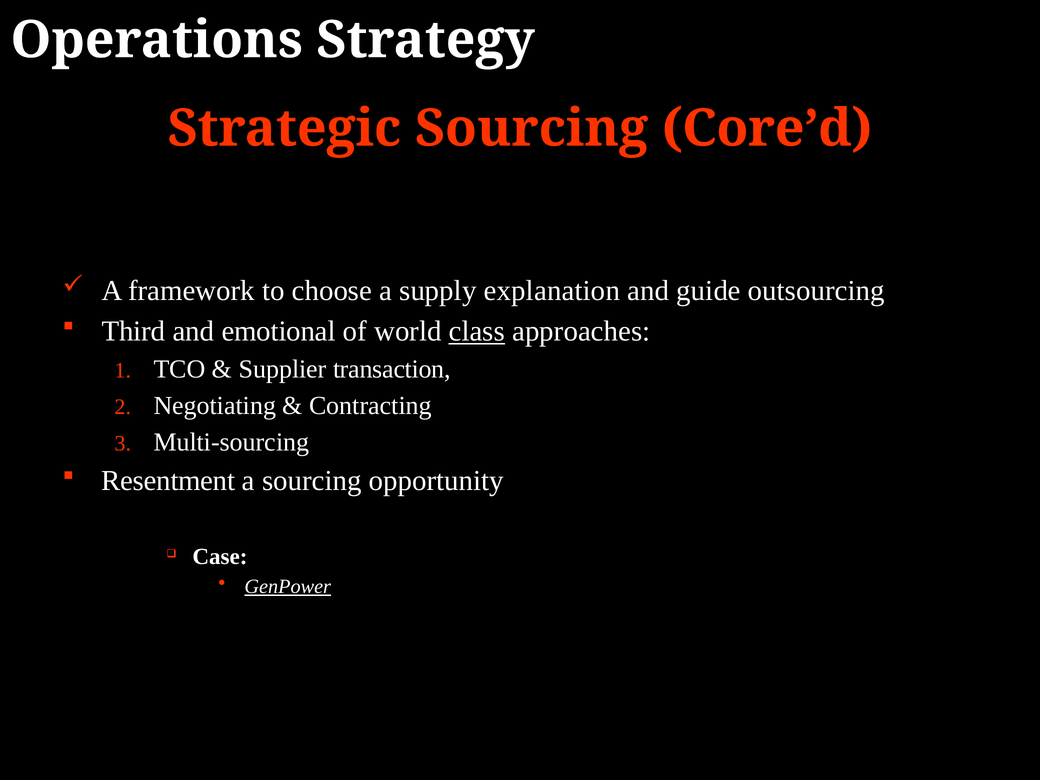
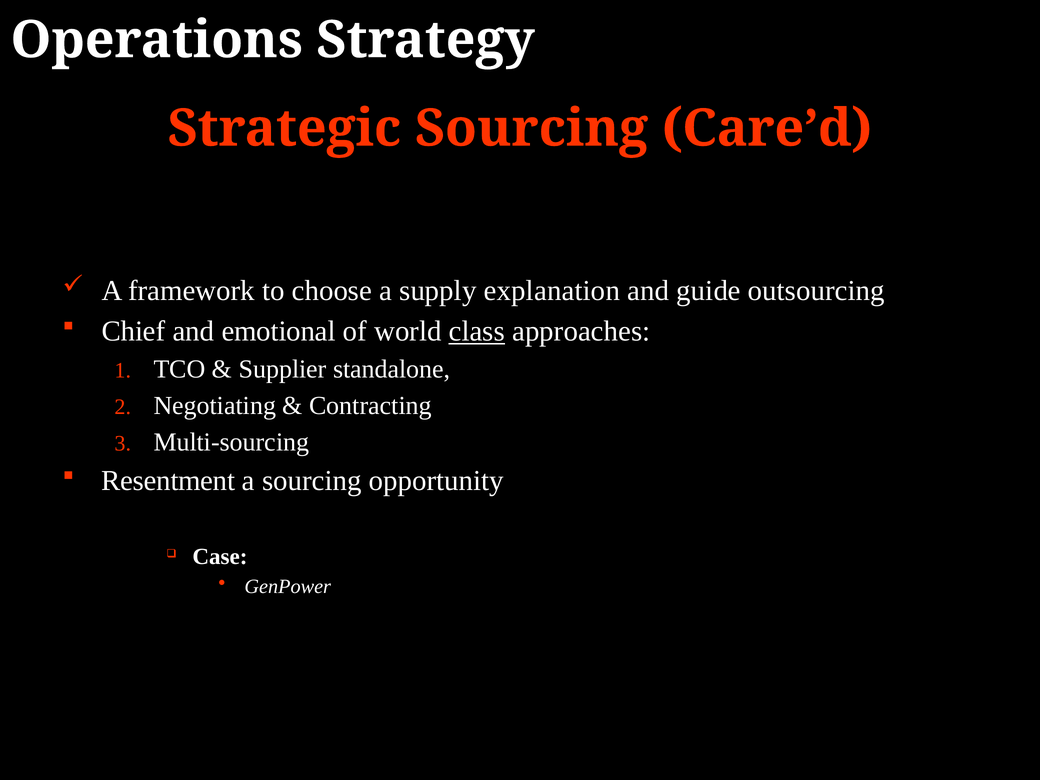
Core’d: Core’d -> Care’d
Third: Third -> Chief
transaction: transaction -> standalone
GenPower underline: present -> none
